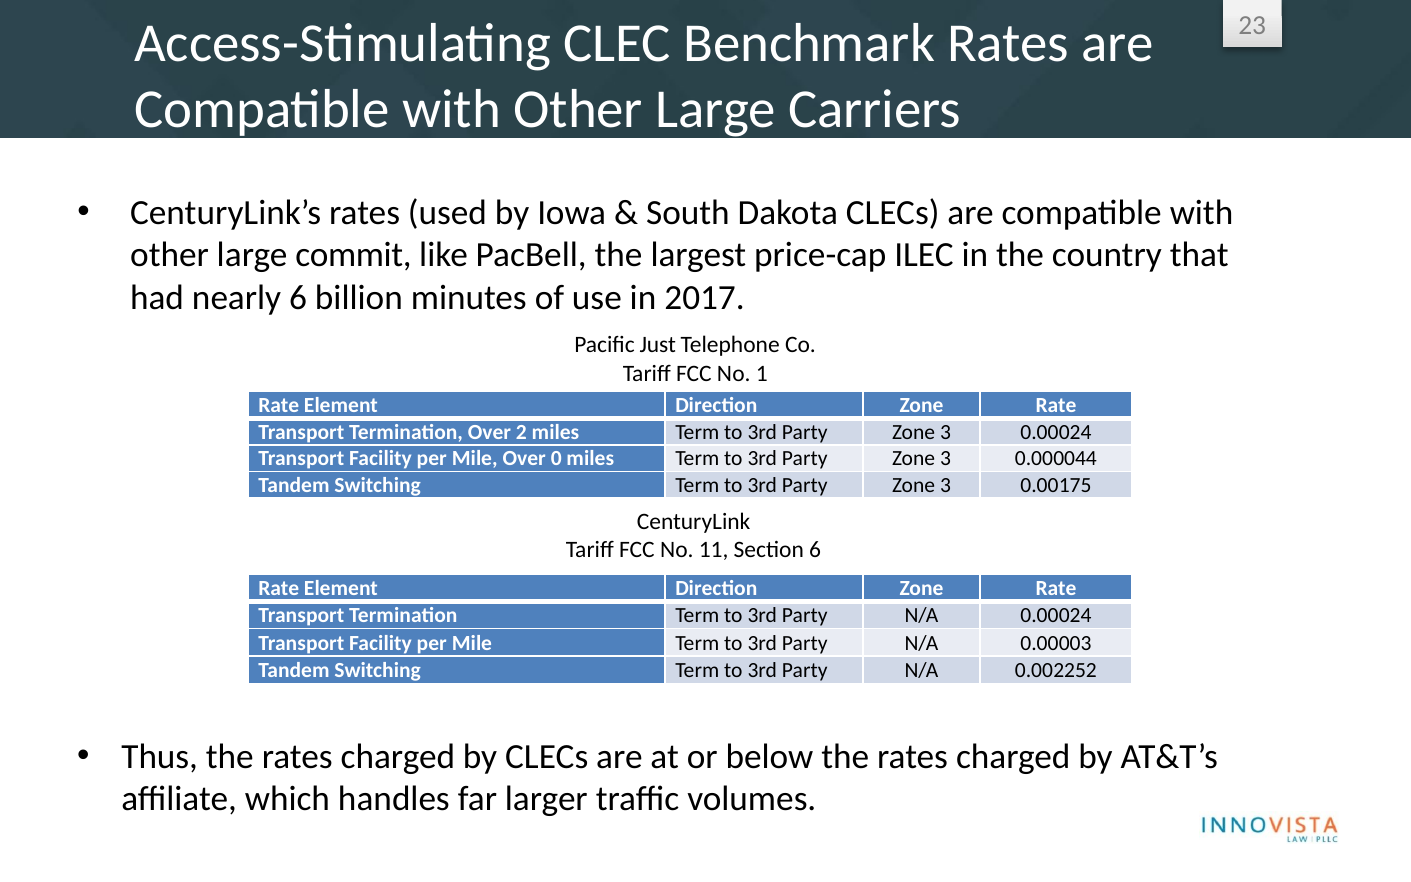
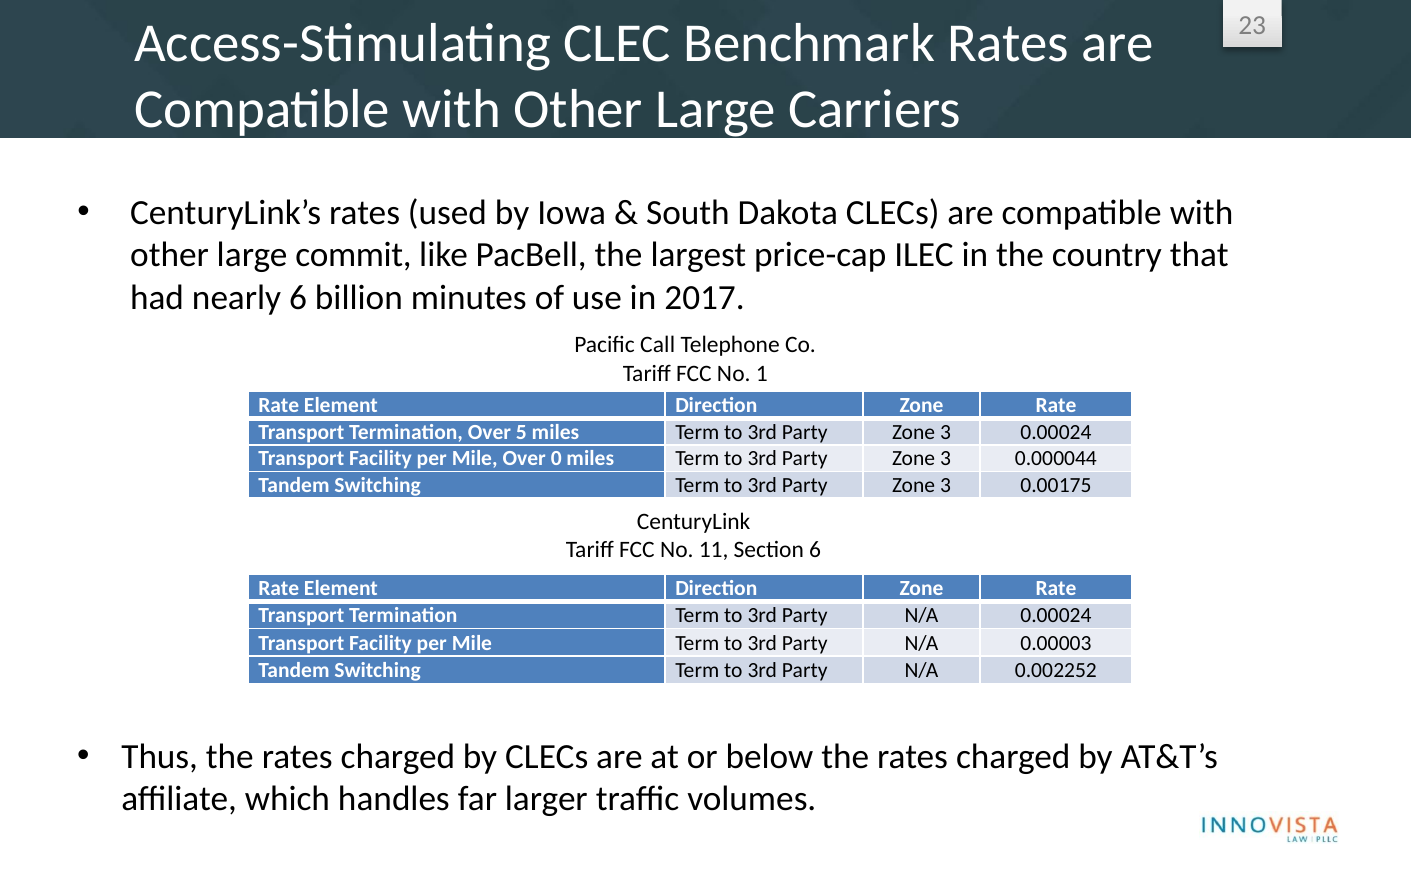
Just: Just -> Call
2: 2 -> 5
